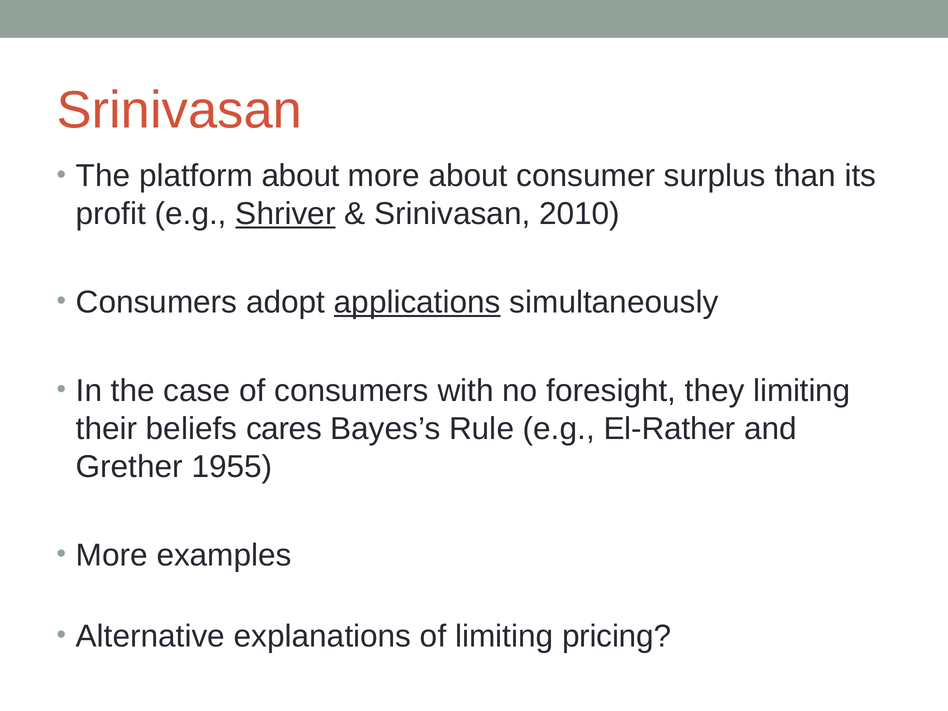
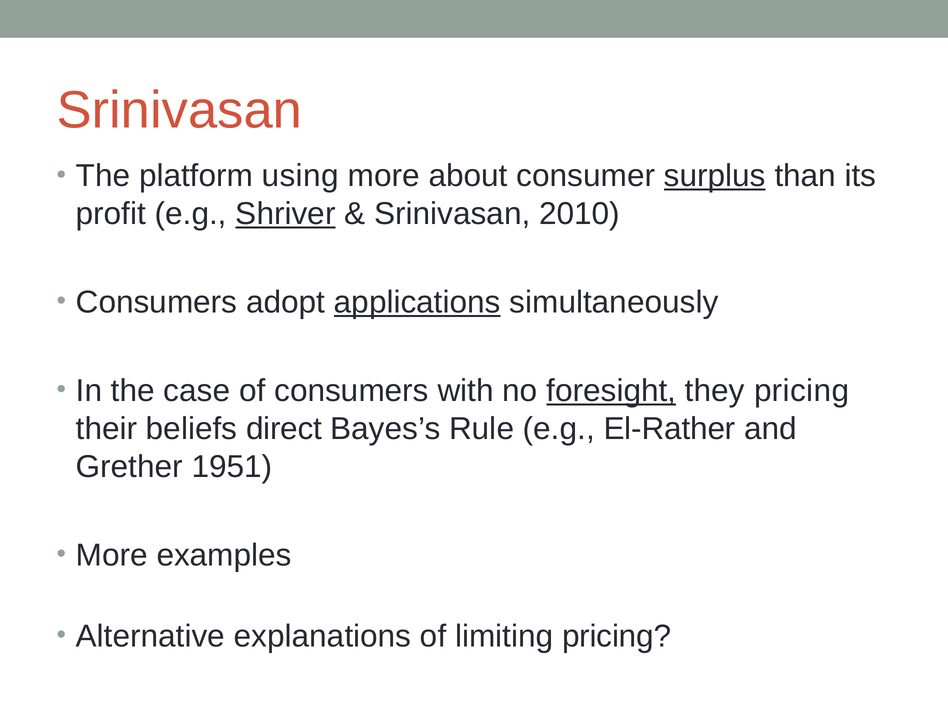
platform about: about -> using
surplus underline: none -> present
foresight underline: none -> present
they limiting: limiting -> pricing
cares: cares -> direct
1955: 1955 -> 1951
